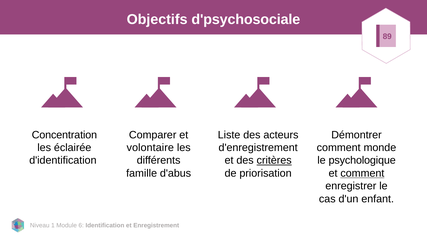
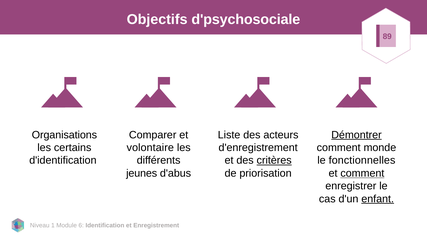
Concentration: Concentration -> Organisations
Démontrer underline: none -> present
éclairée: éclairée -> certains
psychologique: psychologique -> fonctionnelles
famille: famille -> jeunes
enfant underline: none -> present
